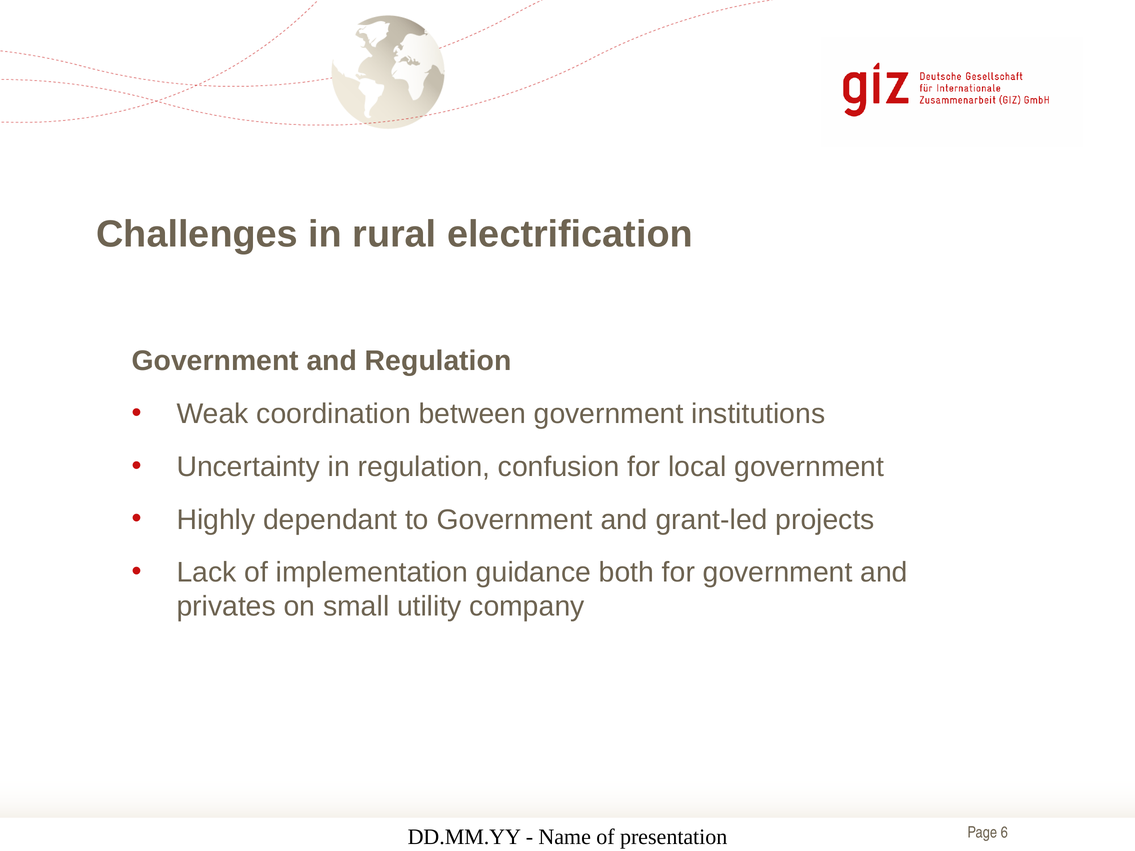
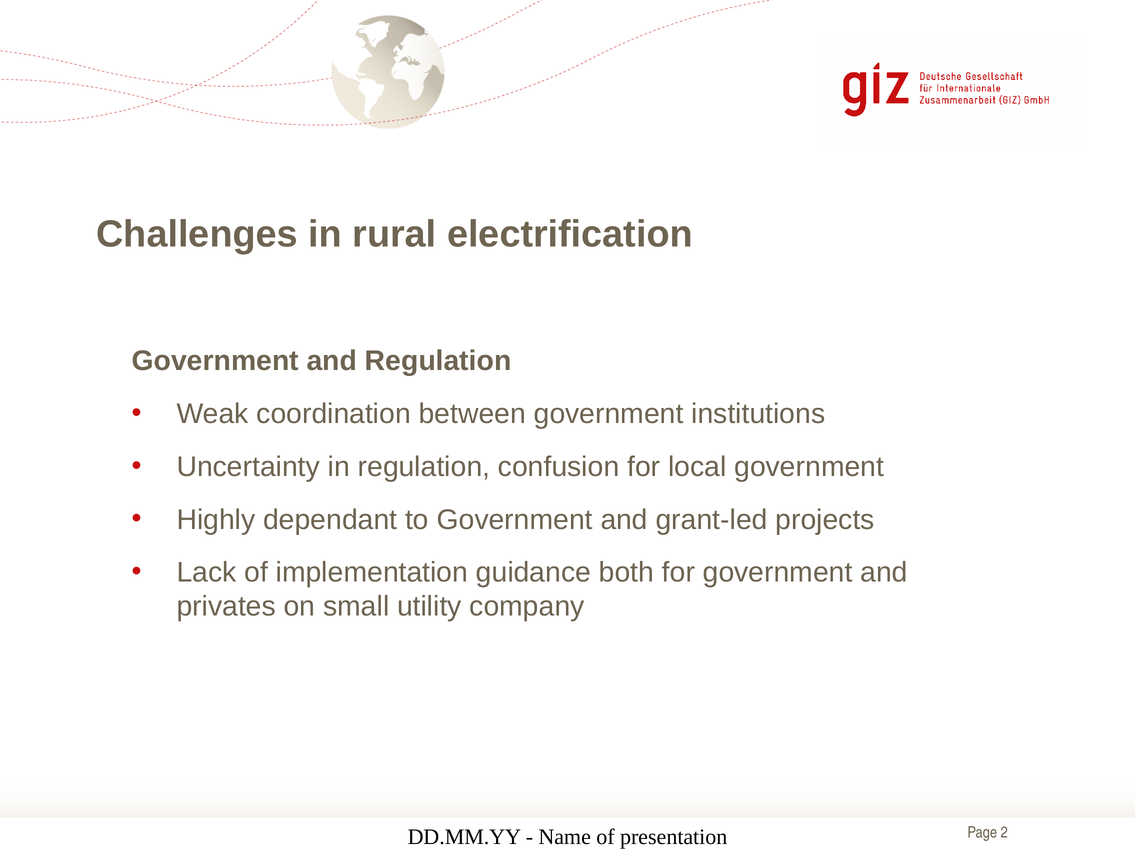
6: 6 -> 2
